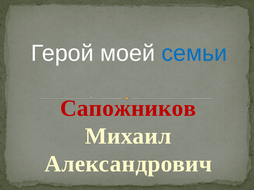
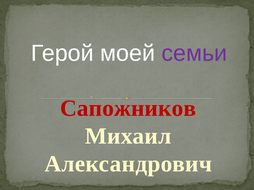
семьи colour: blue -> purple
